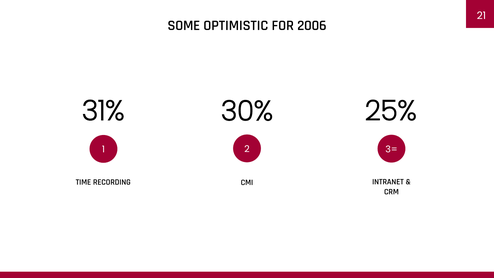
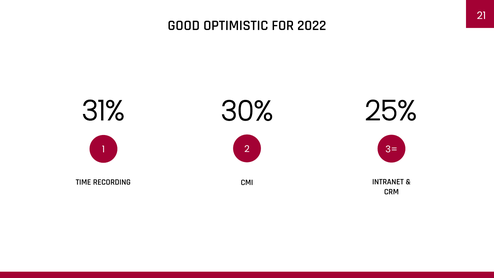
SOME: SOME -> GOOD
2006: 2006 -> 2022
